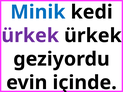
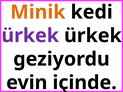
Minik colour: blue -> orange
